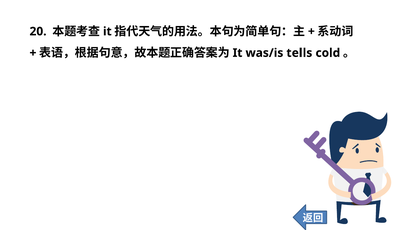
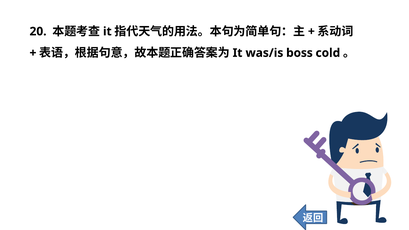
tells: tells -> boss
